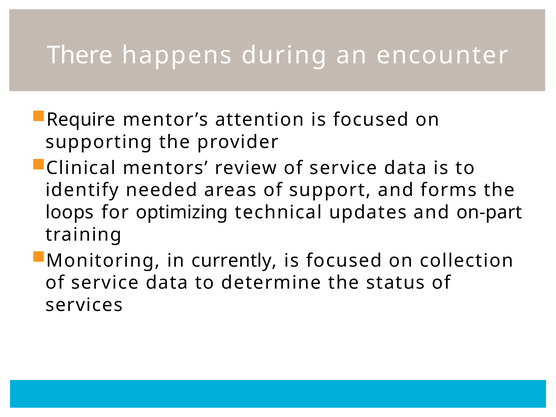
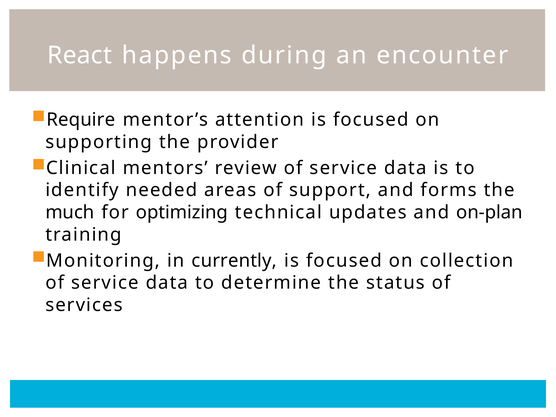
There: There -> React
loops: loops -> much
on-part: on-part -> on-plan
